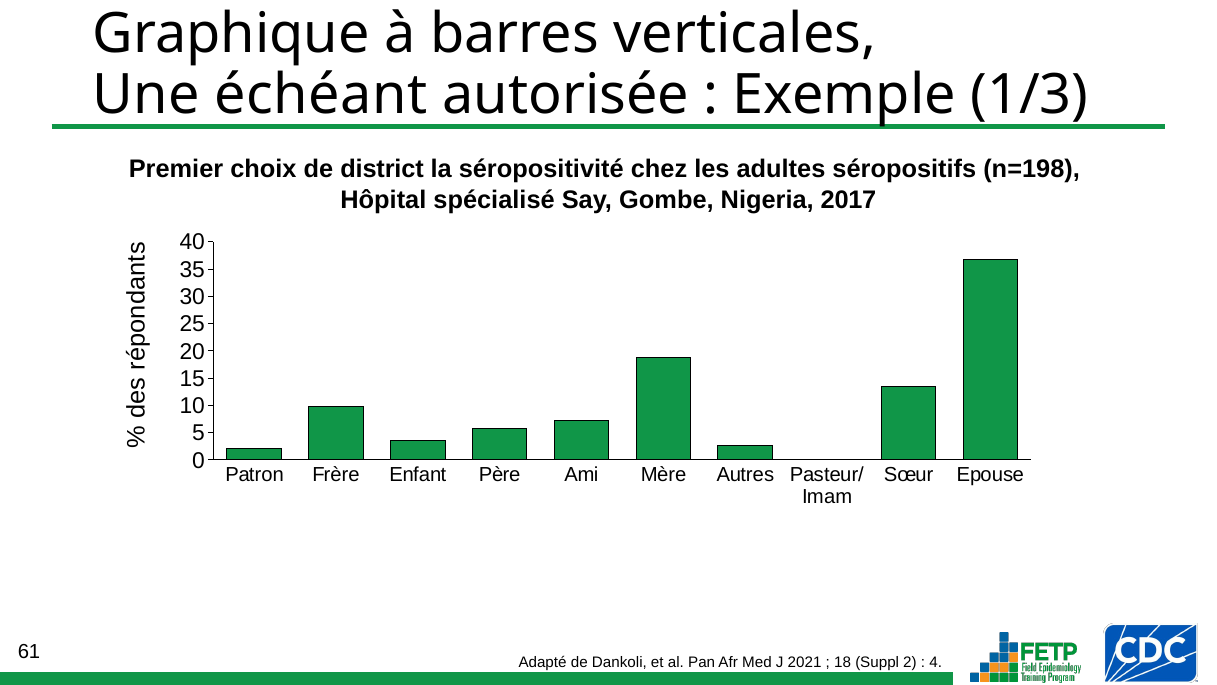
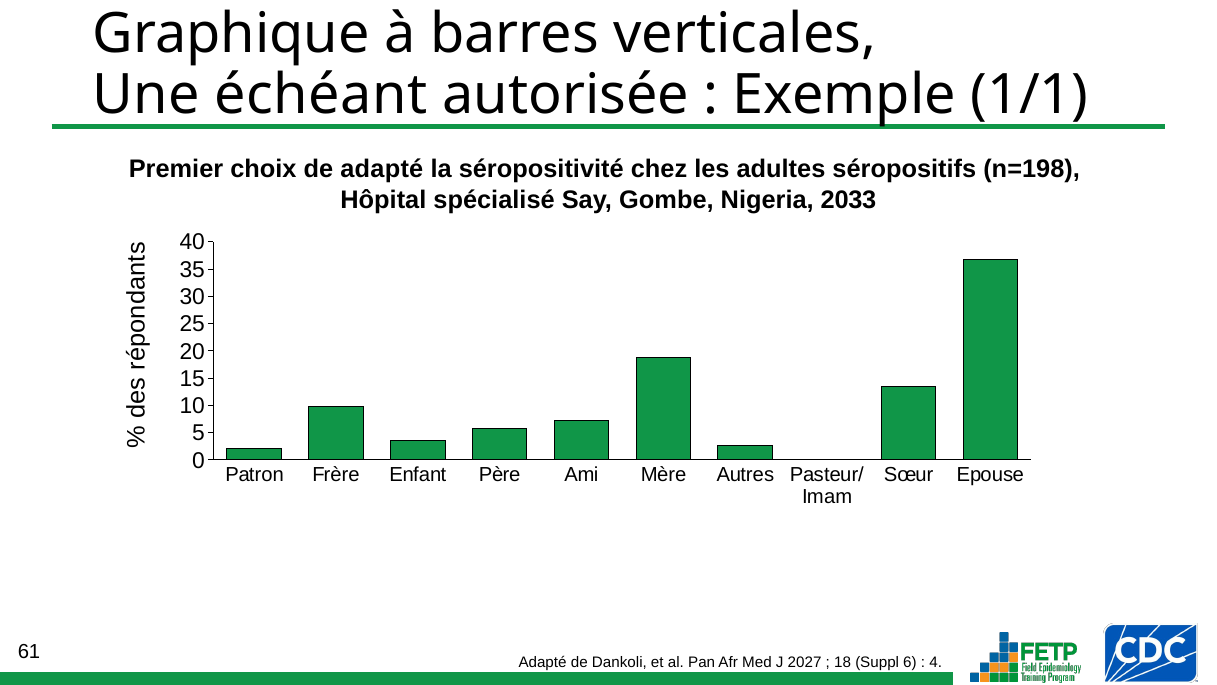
1/3: 1/3 -> 1/1
de district: district -> adapté
2017: 2017 -> 2033
2021: 2021 -> 2027
2: 2 -> 6
